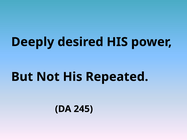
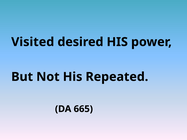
Deeply: Deeply -> Visited
245: 245 -> 665
